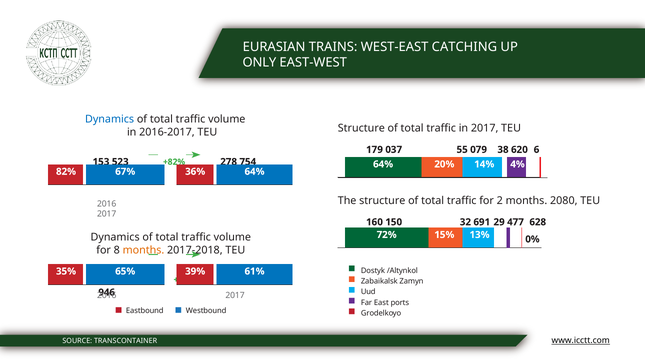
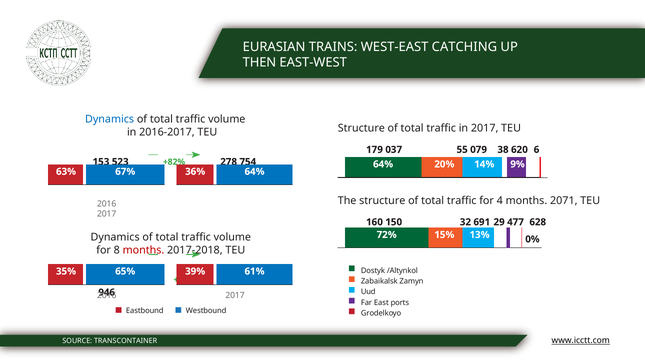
ONLY: ONLY -> THEN
4%: 4% -> 9%
82%: 82% -> 63%
2: 2 -> 4
2080: 2080 -> 2071
months at (143, 250) colour: orange -> red
